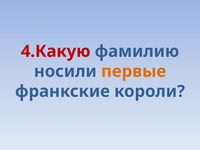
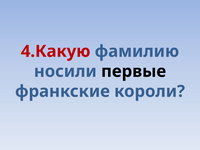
первые colour: orange -> black
